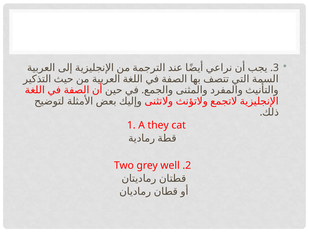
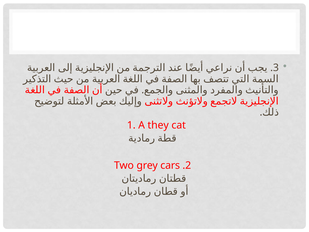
well: well -> cars
